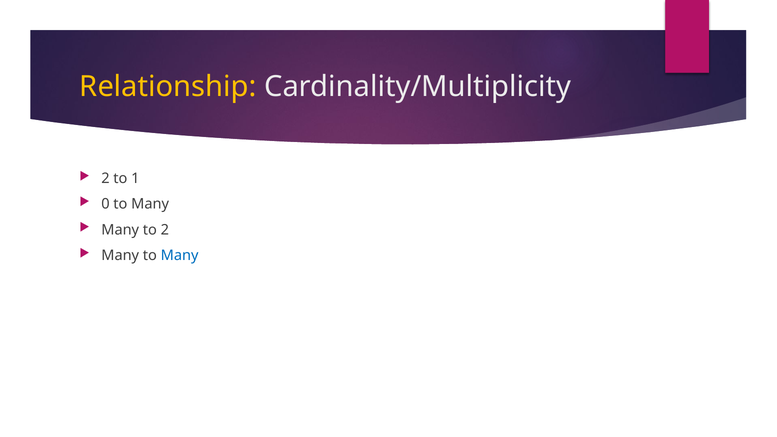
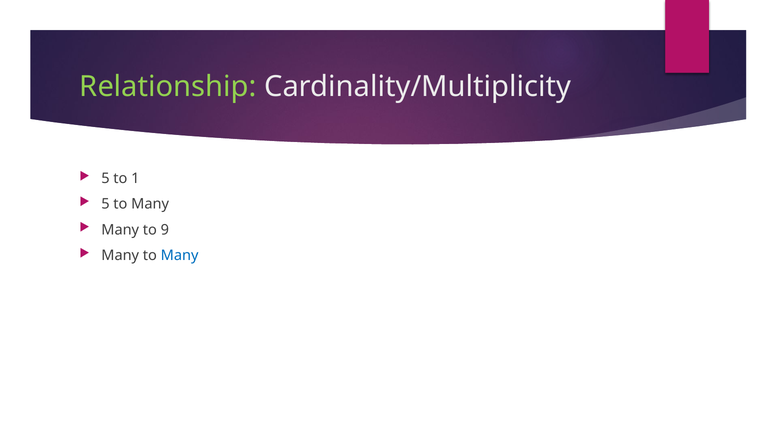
Relationship colour: yellow -> light green
2 at (105, 179): 2 -> 5
0 at (105, 204): 0 -> 5
to 2: 2 -> 9
